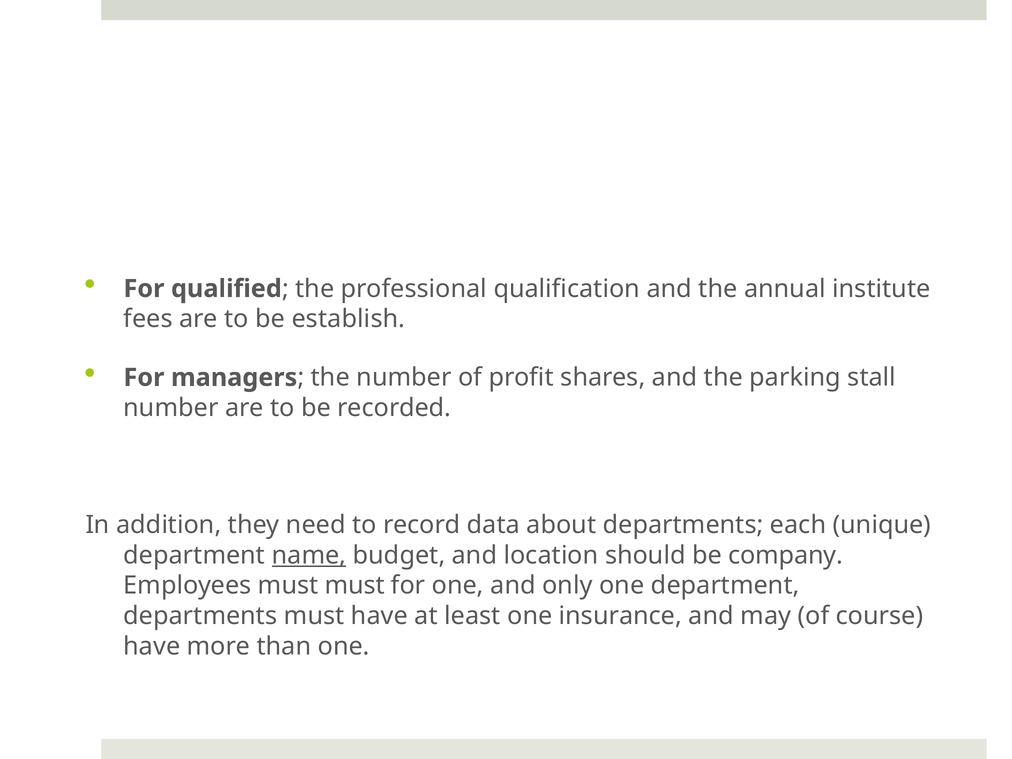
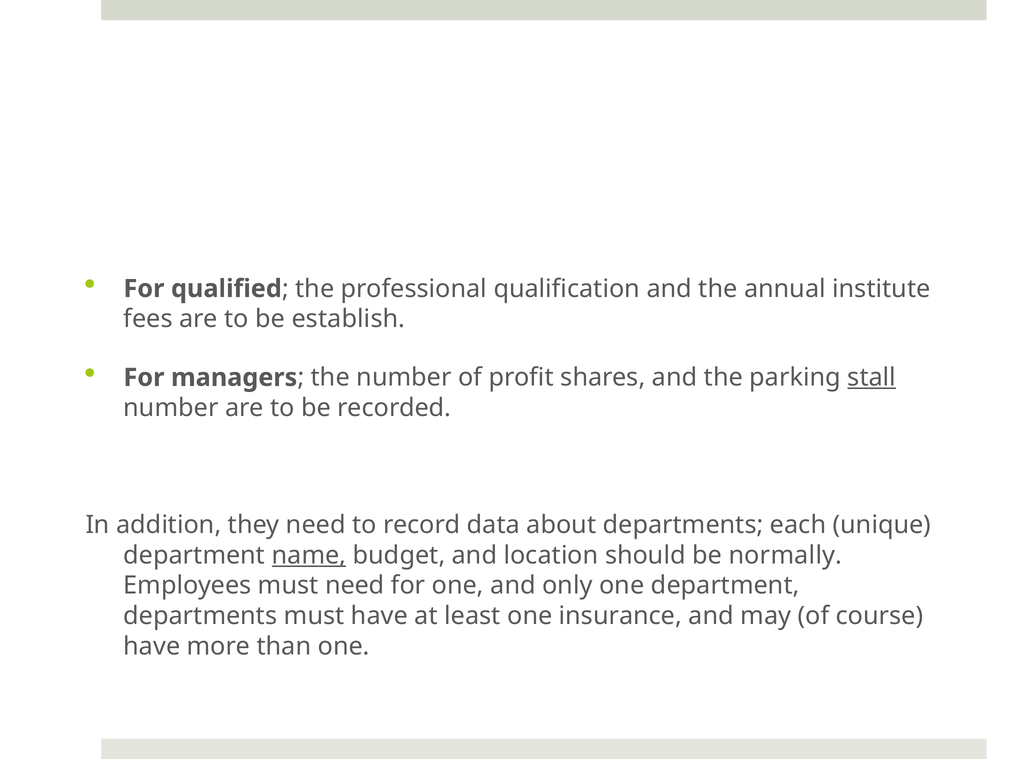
stall underline: none -> present
company: company -> normally
must must: must -> need
